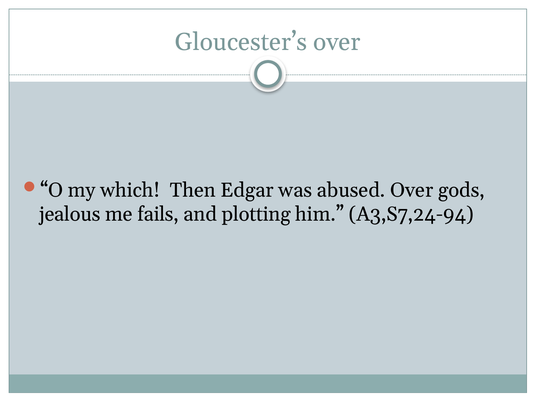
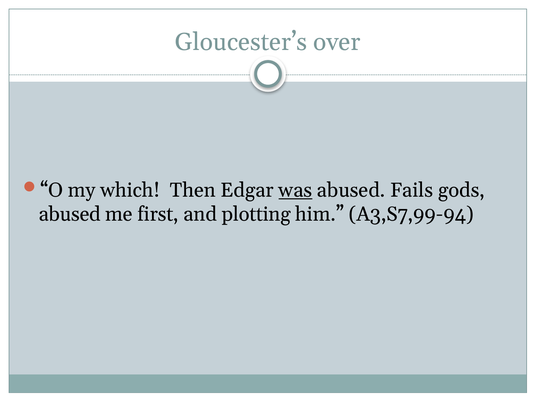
was underline: none -> present
abused Over: Over -> Fails
jealous at (70, 214): jealous -> abused
fails: fails -> first
A3,S7,24-94: A3,S7,24-94 -> A3,S7,99-94
